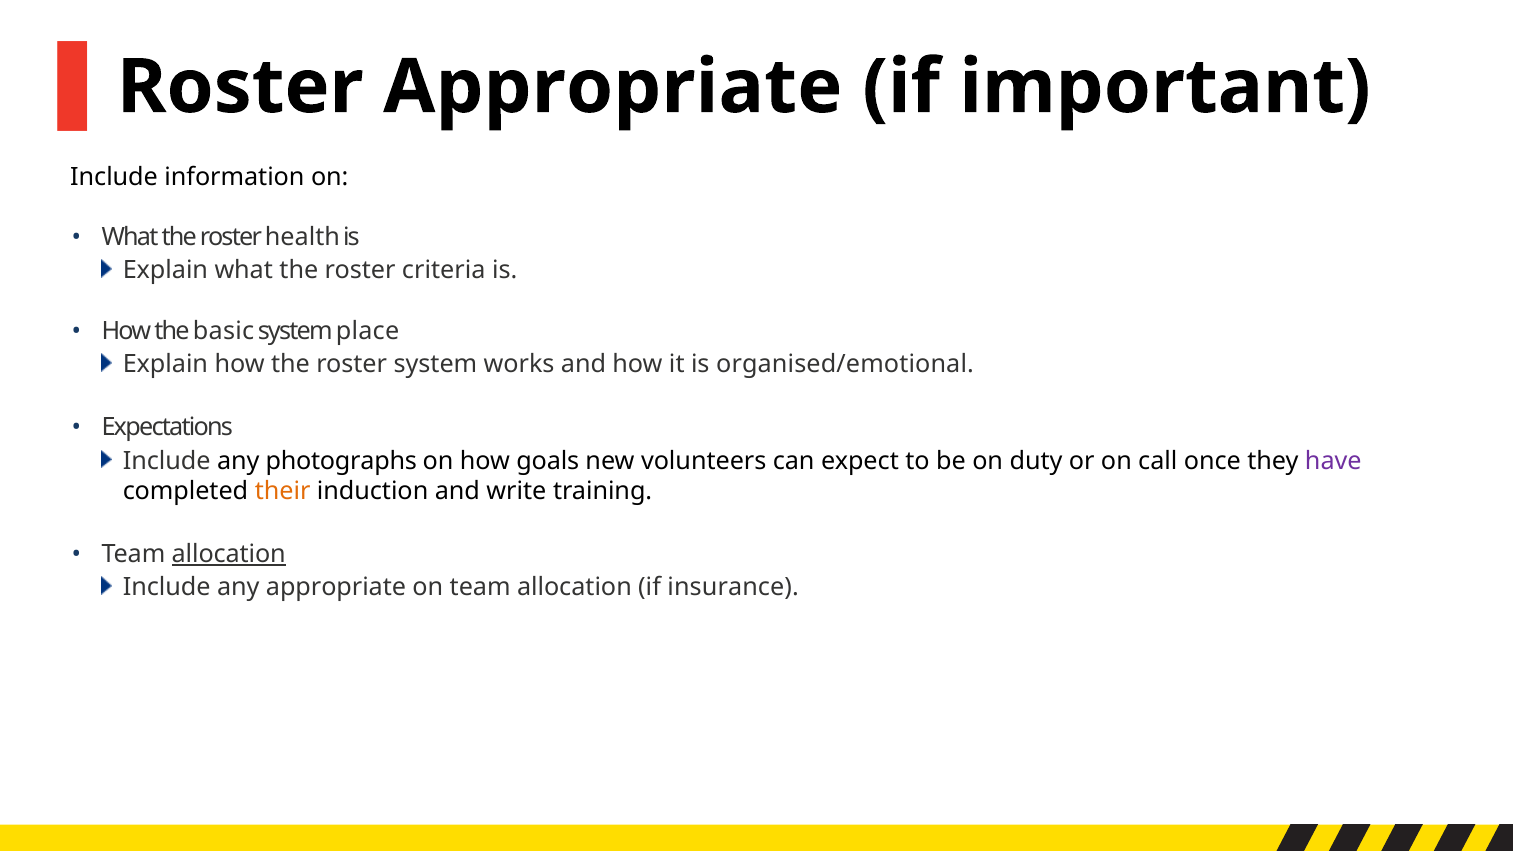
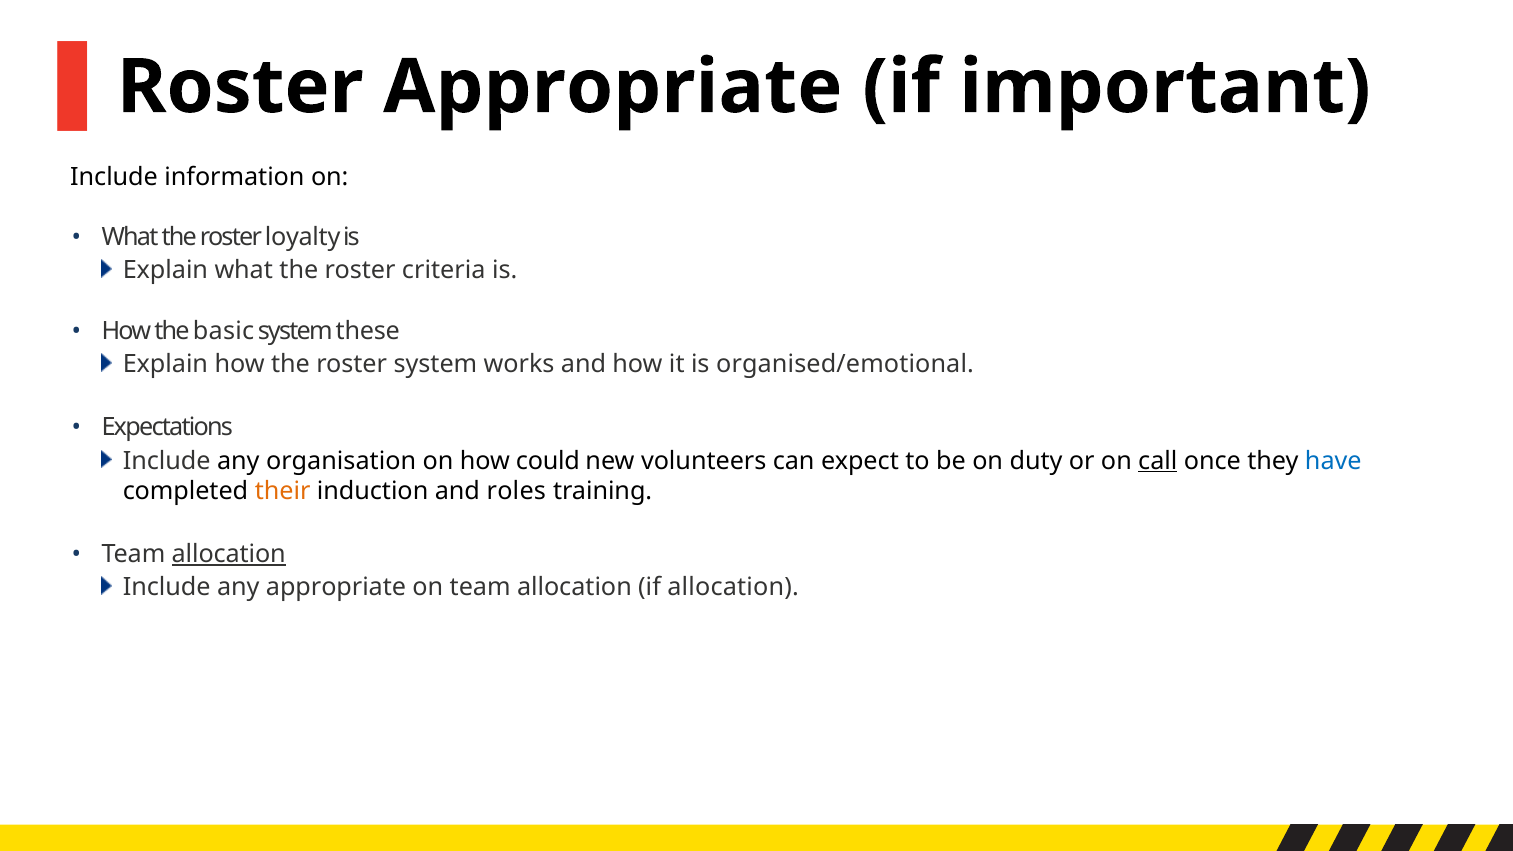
health: health -> loyalty
place: place -> these
photographs: photographs -> organisation
goals: goals -> could
call underline: none -> present
have colour: purple -> blue
write: write -> roles
if insurance: insurance -> allocation
